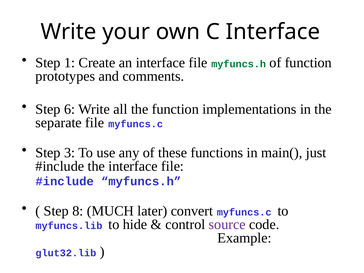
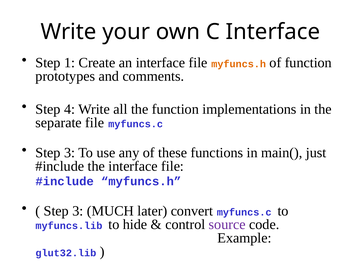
myfuncs.h at (239, 64) colour: green -> orange
6: 6 -> 4
8 at (78, 211): 8 -> 3
